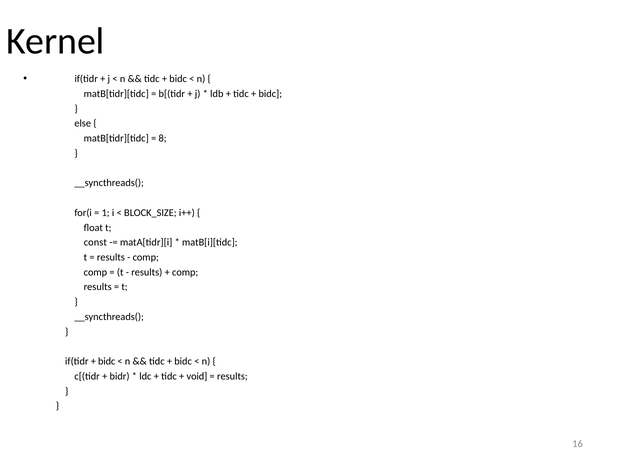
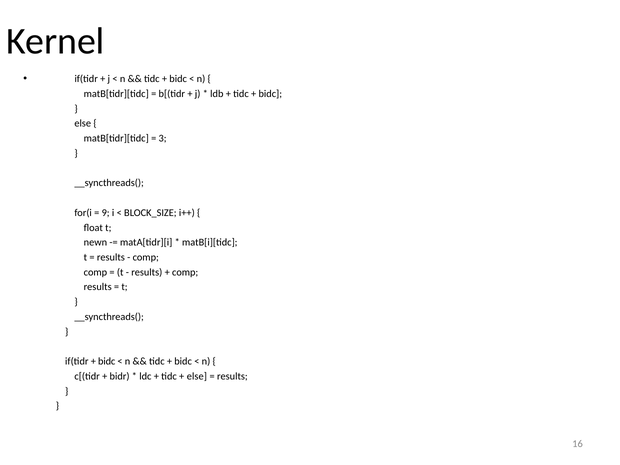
8: 8 -> 3
1: 1 -> 9
const: const -> newn
void at (197, 376): void -> else
